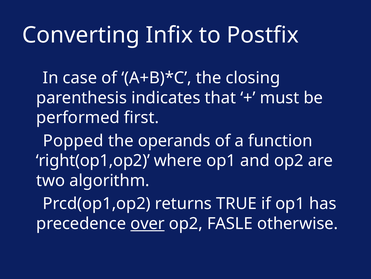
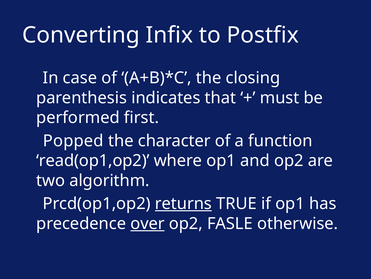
operands: operands -> character
right(op1,op2: right(op1,op2 -> read(op1,op2
returns underline: none -> present
